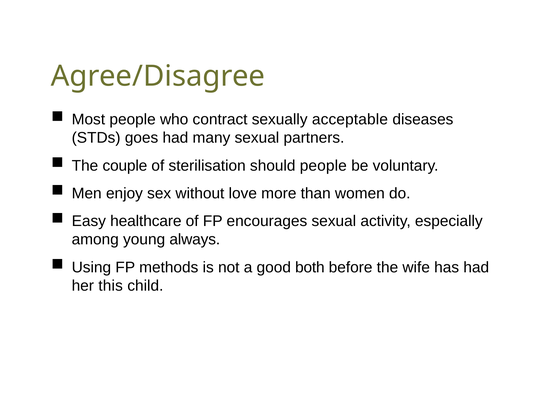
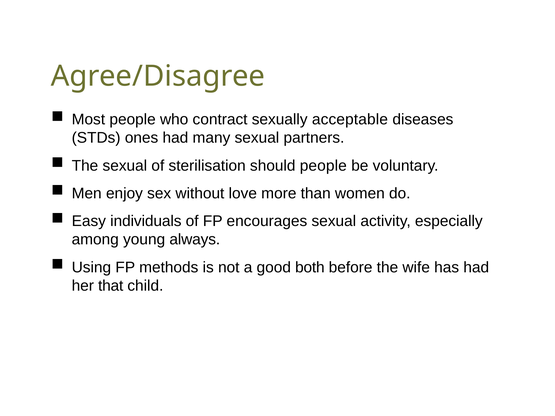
goes: goes -> ones
The couple: couple -> sexual
healthcare: healthcare -> individuals
this: this -> that
